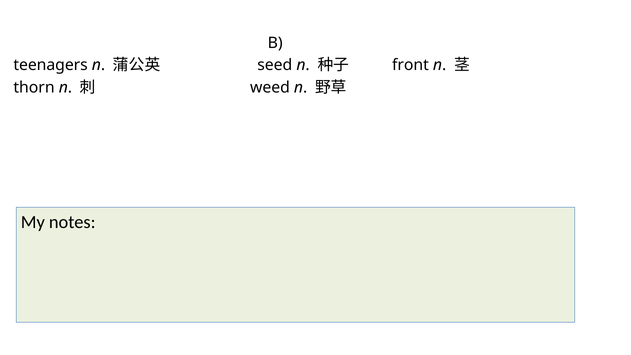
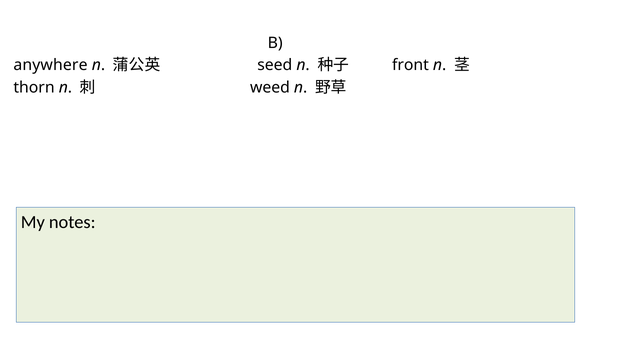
teenagers: teenagers -> anywhere
